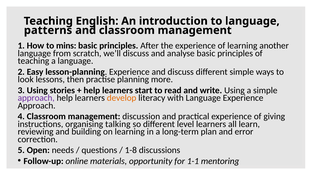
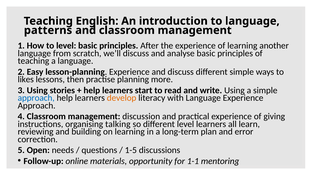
to mins: mins -> level
look: look -> likes
approach at (36, 98) colour: purple -> blue
1-8: 1-8 -> 1-5
